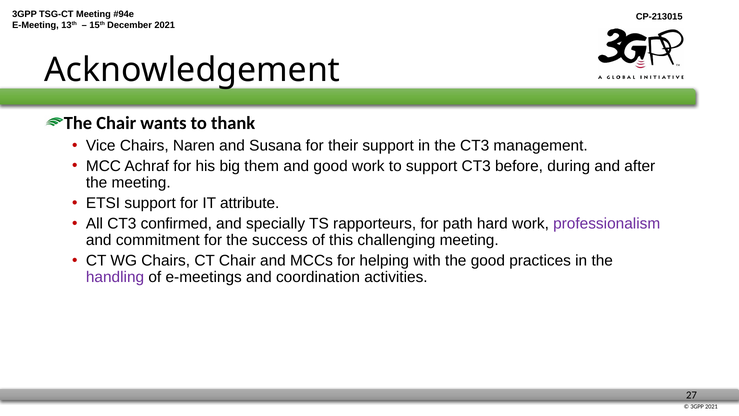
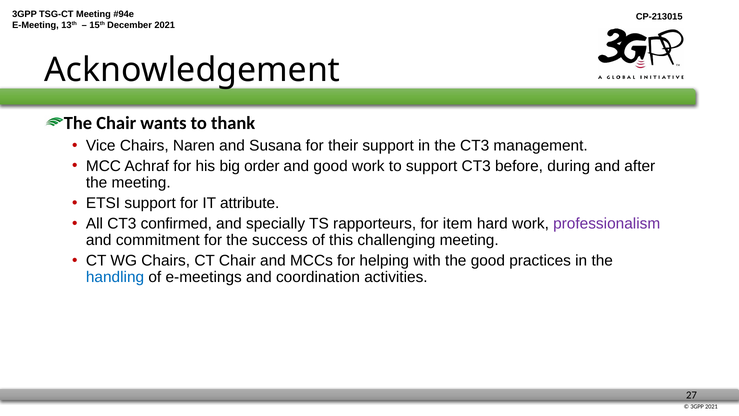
them: them -> order
path: path -> item
handling colour: purple -> blue
